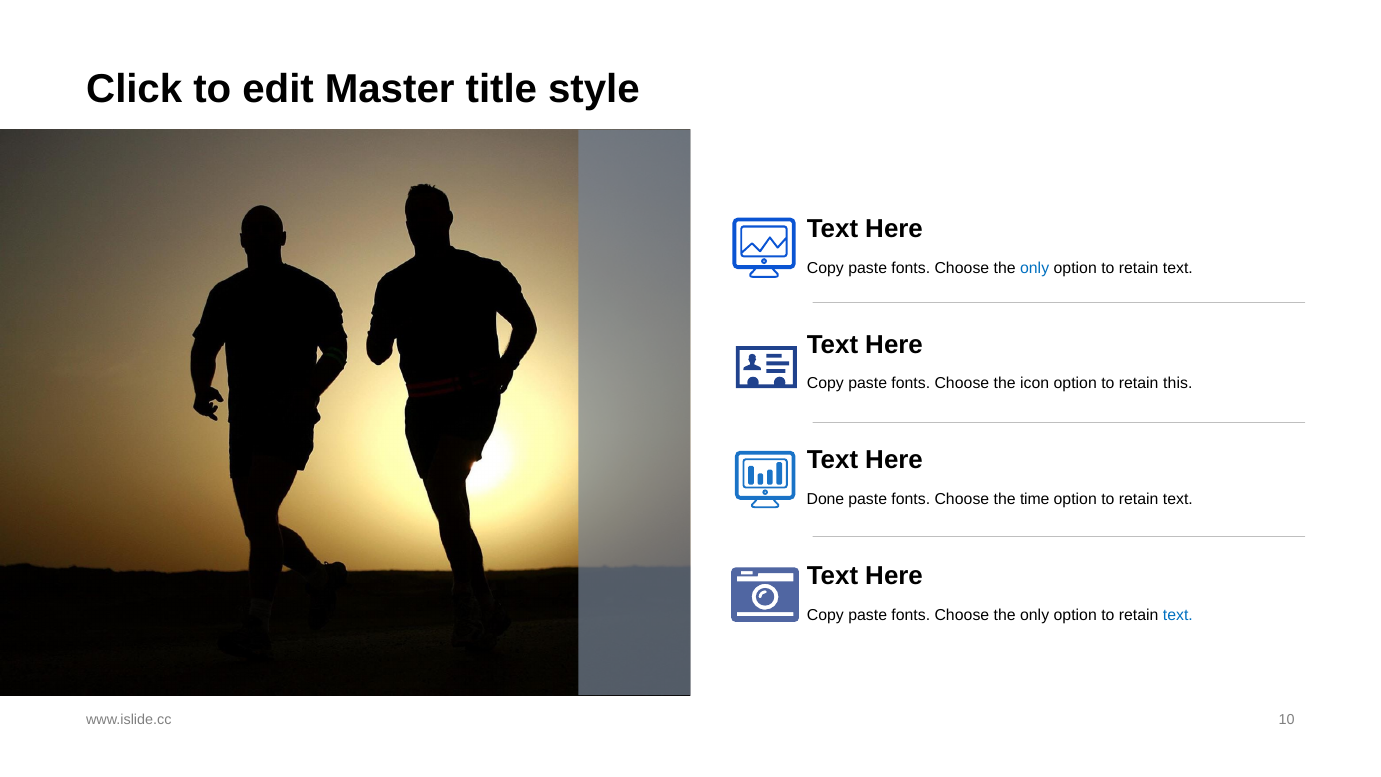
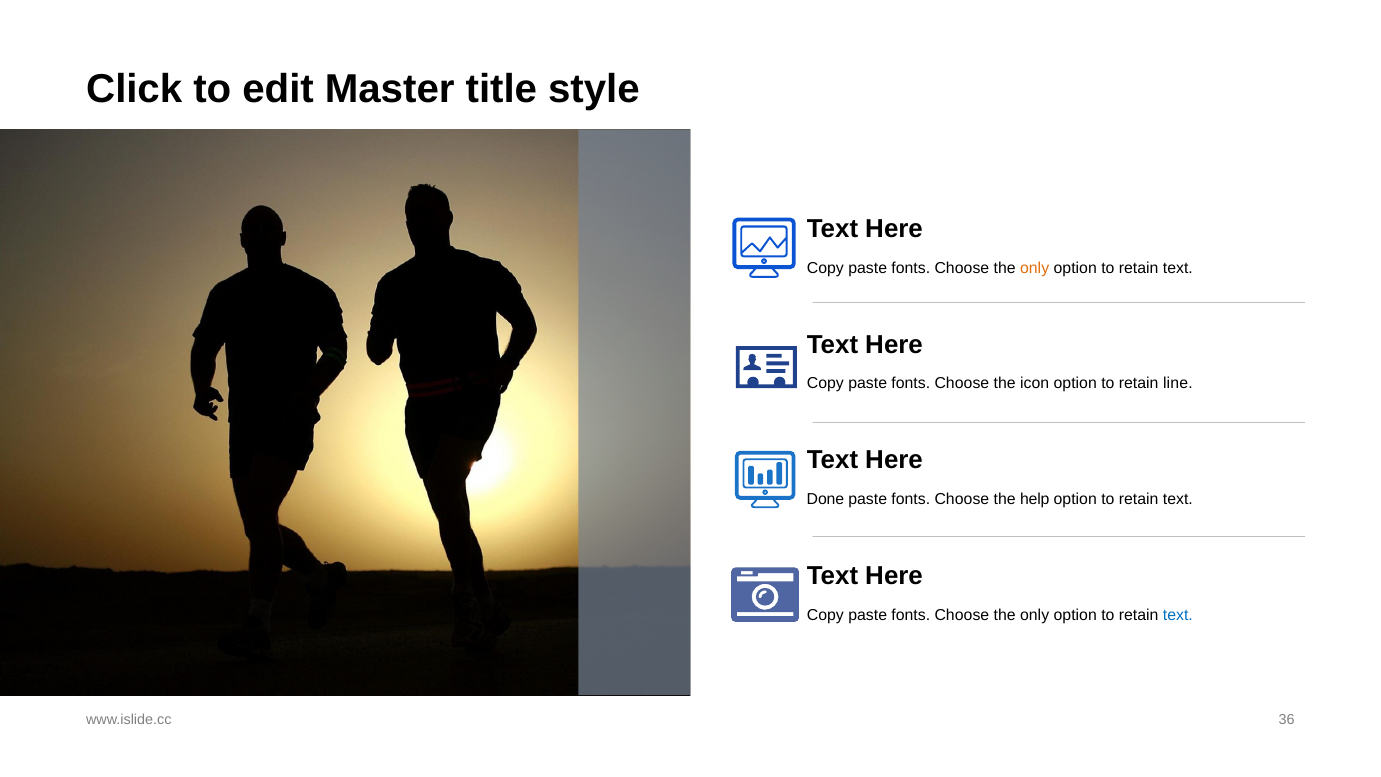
only at (1035, 268) colour: blue -> orange
this: this -> line
time: time -> help
10: 10 -> 36
